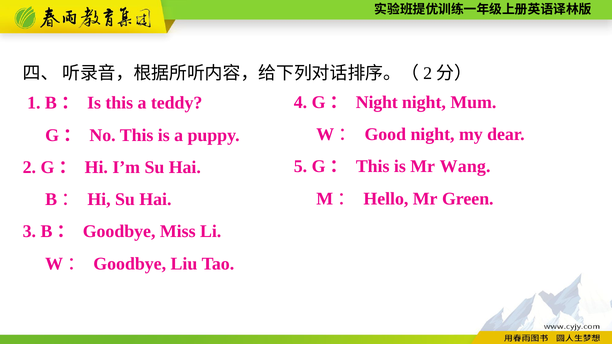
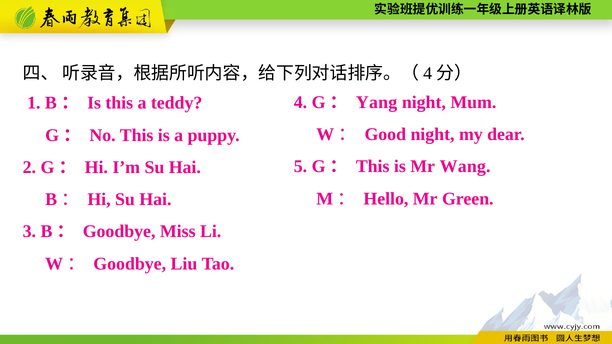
2 at (428, 73): 2 -> 4
Night at (377, 102): Night -> Yang
